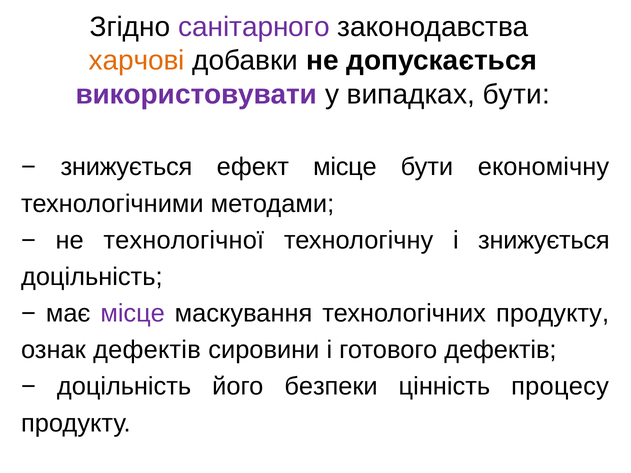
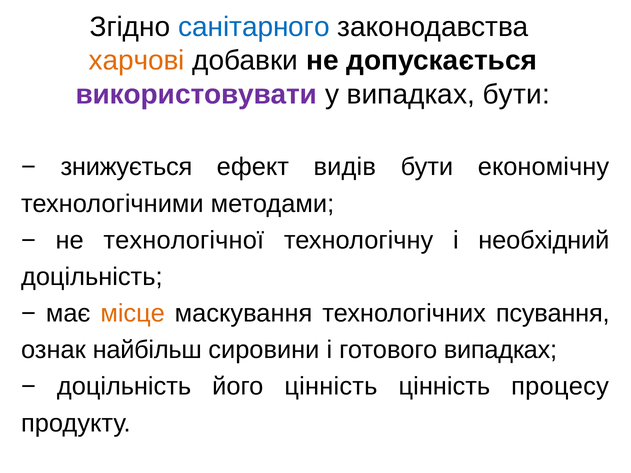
санітарного colour: purple -> blue
ефект місце: місце -> видів
і знижується: знижується -> необхідний
місце at (133, 314) colour: purple -> orange
технологічних продукту: продукту -> псування
ознак дефектів: дефектів -> найбільш
готового дефектів: дефектів -> випадках
його безпеки: безпеки -> цінність
